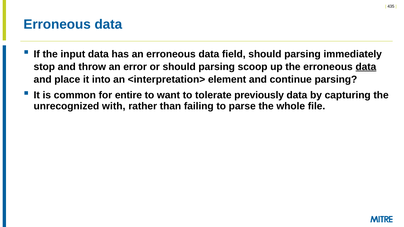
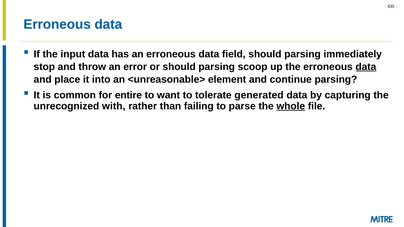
<interpretation>: <interpretation> -> <unreasonable>
previously: previously -> generated
whole underline: none -> present
